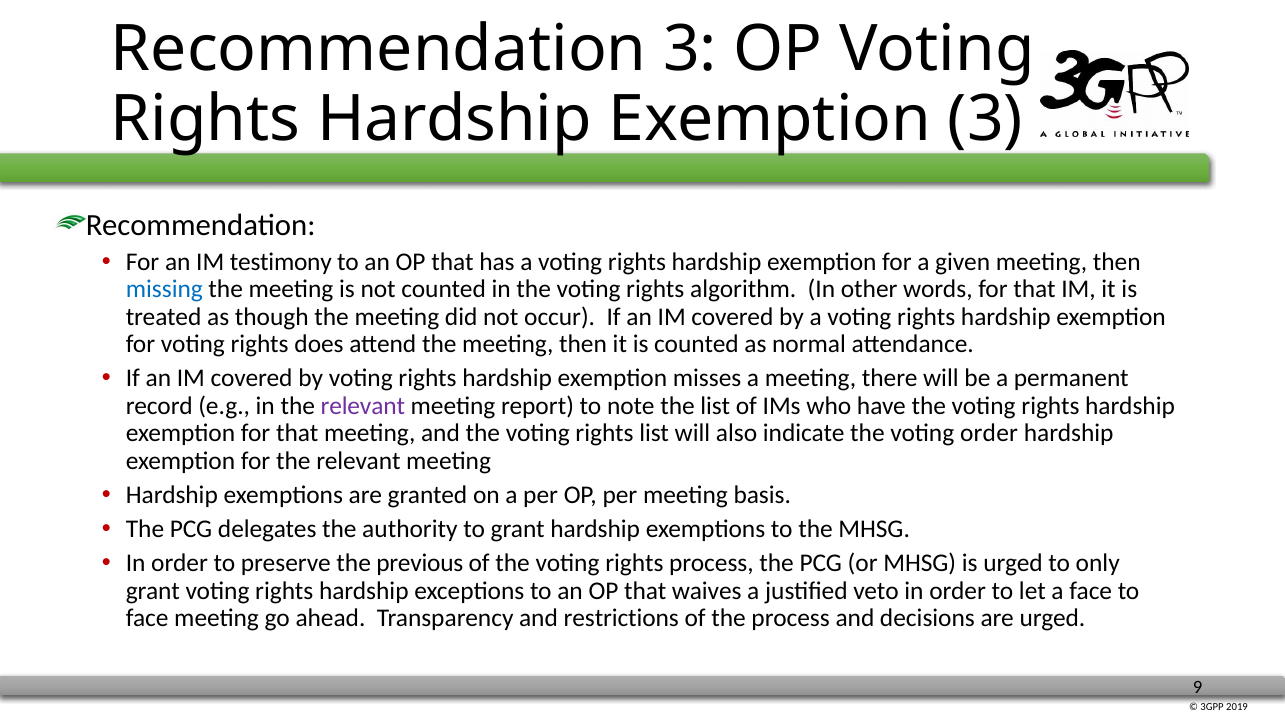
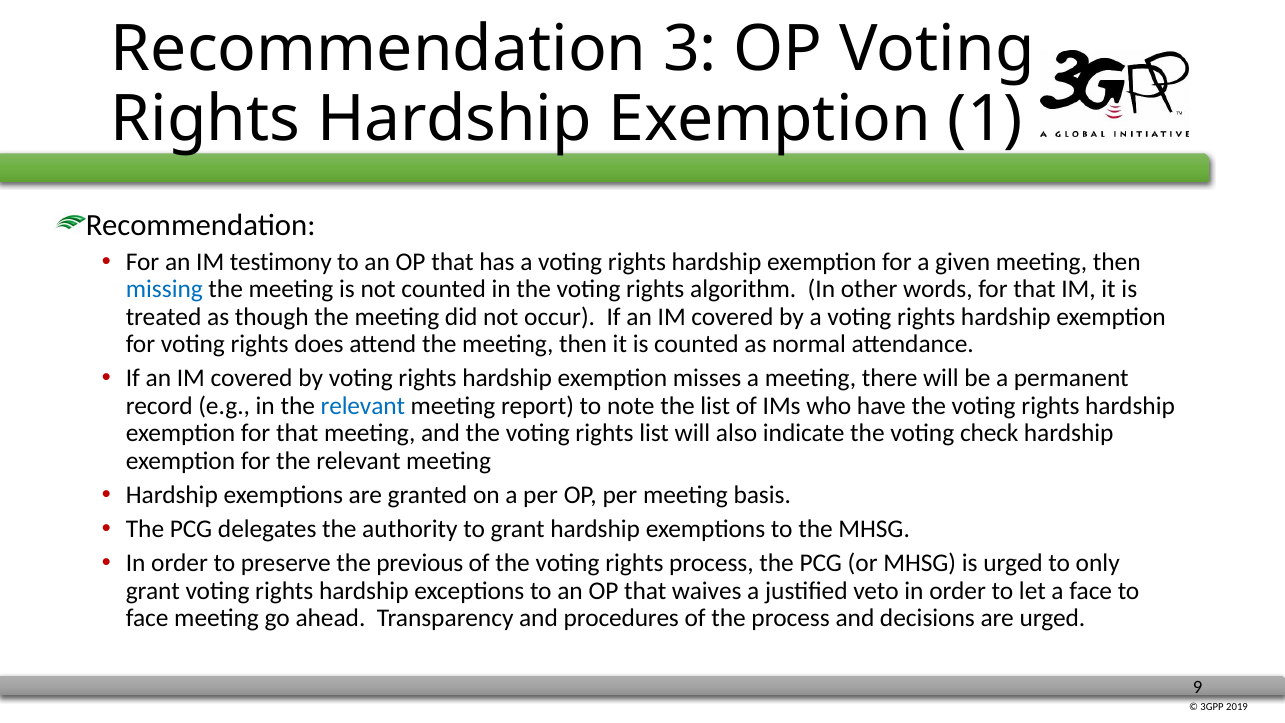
Exemption 3: 3 -> 1
relevant at (363, 406) colour: purple -> blue
voting order: order -> check
restrictions: restrictions -> procedures
